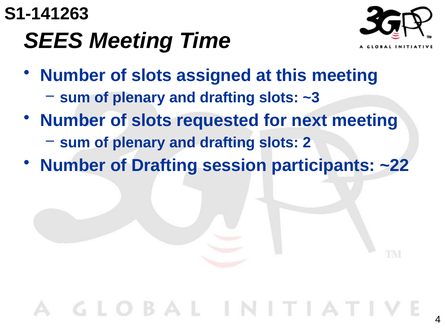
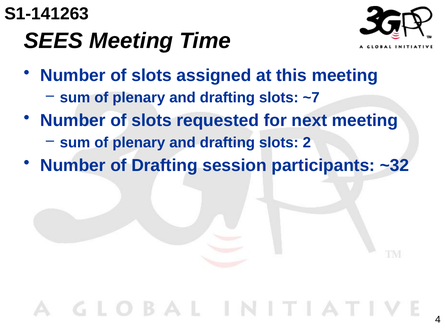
~3: ~3 -> ~7
~22: ~22 -> ~32
